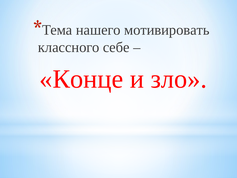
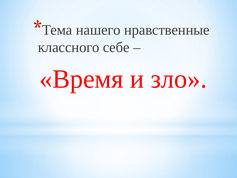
мотивировать: мотивировать -> нравственные
Конце: Конце -> Время
